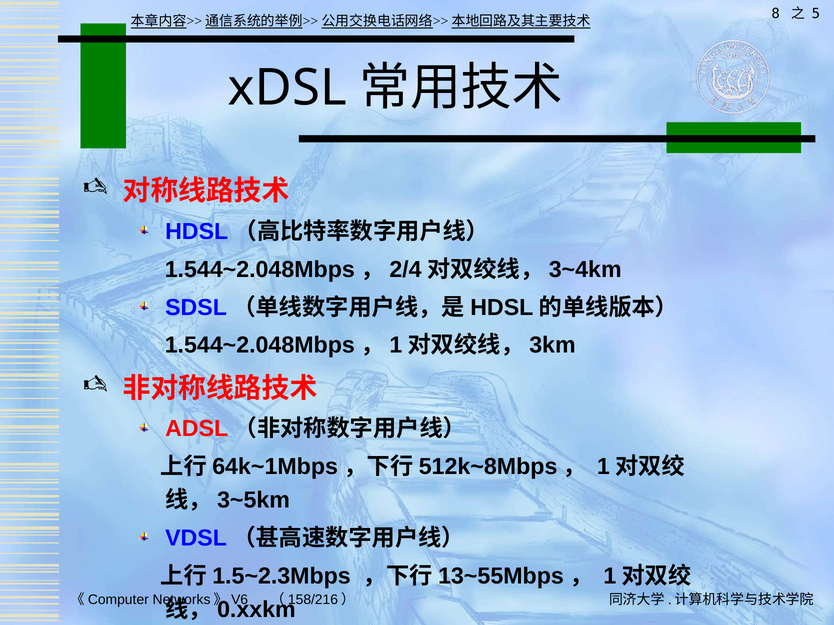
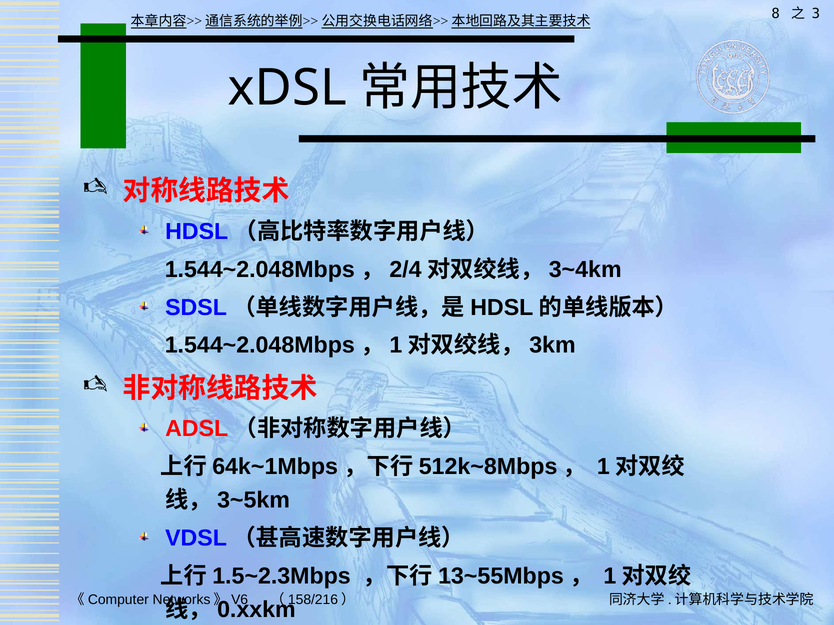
5: 5 -> 3
